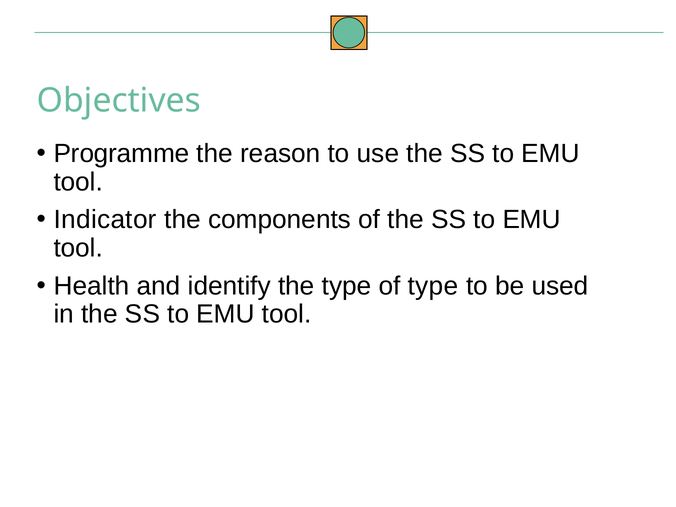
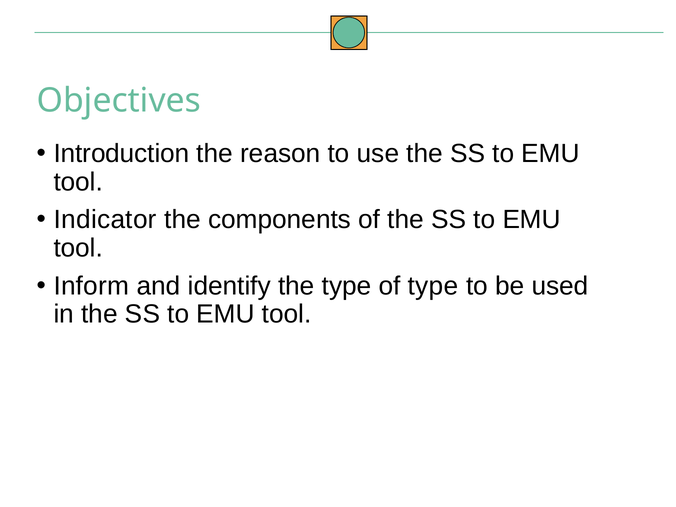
Programme: Programme -> Introduction
Health: Health -> Inform
